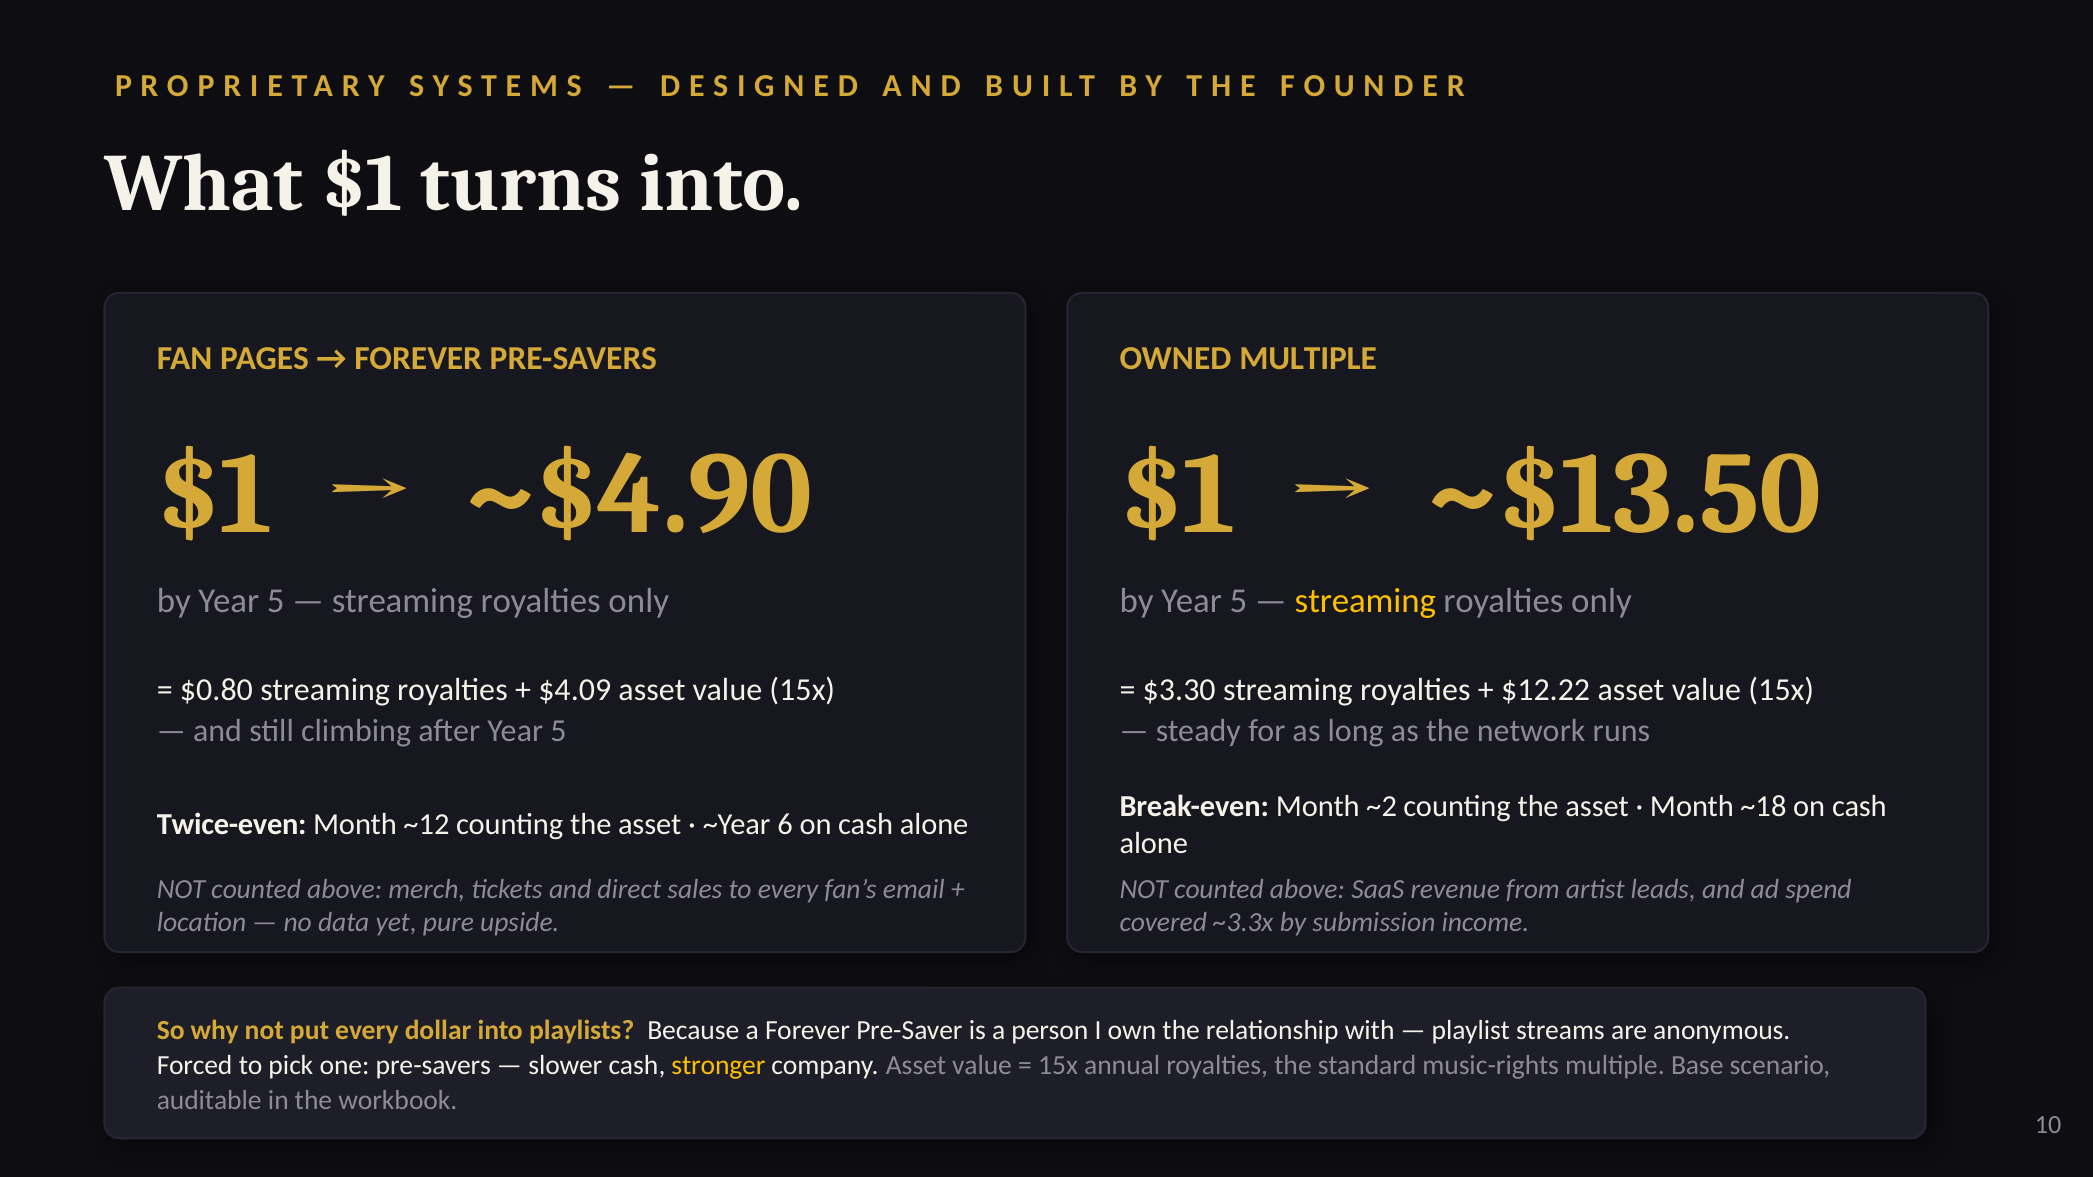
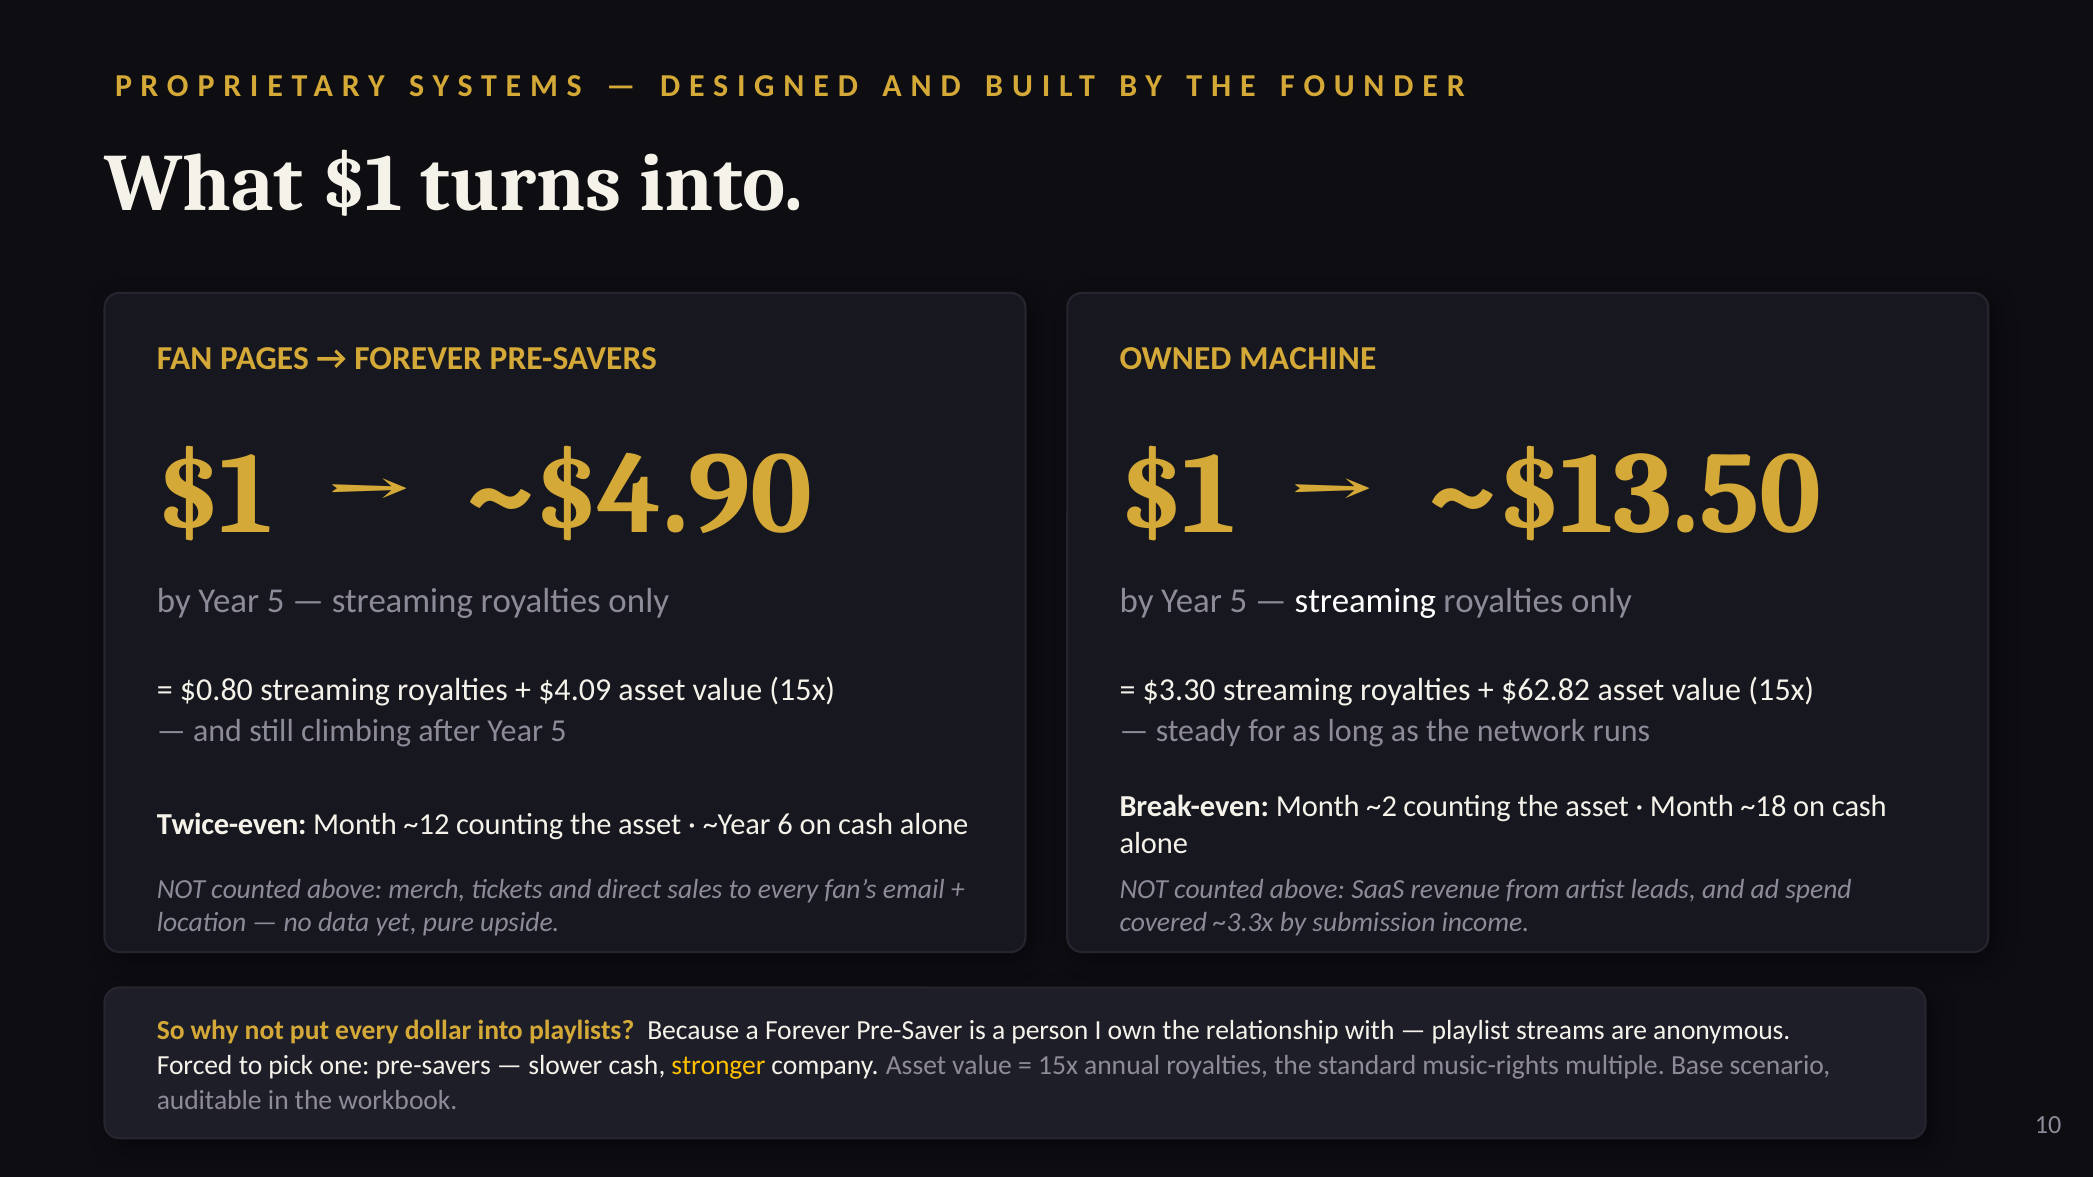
OWNED MULTIPLE: MULTIPLE -> MACHINE
streaming at (1365, 601) colour: yellow -> white
$12.22: $12.22 -> $62.82
